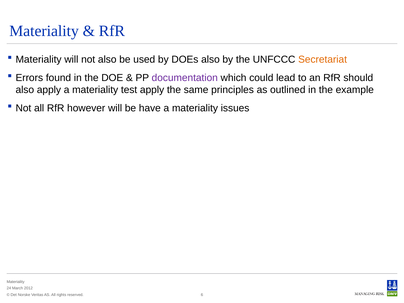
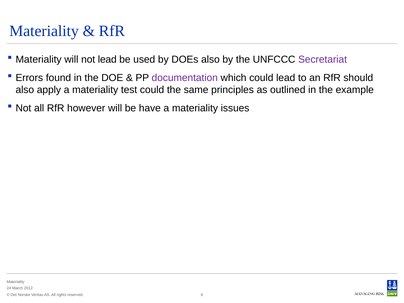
not also: also -> lead
Secretariat colour: orange -> purple
test apply: apply -> could
